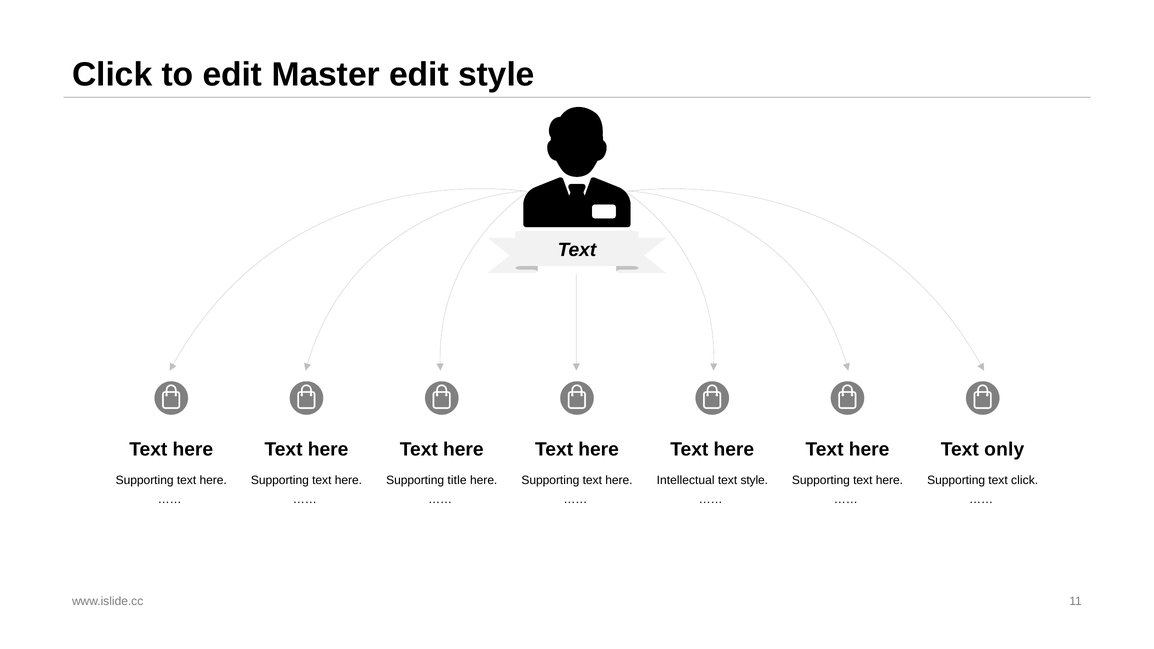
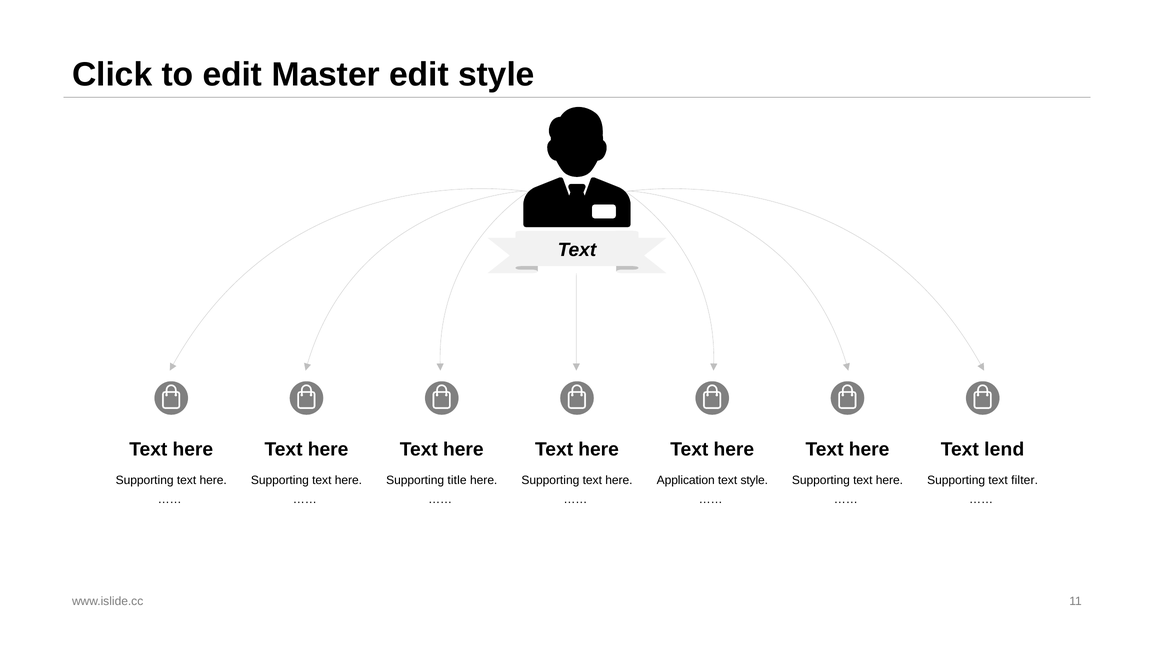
only: only -> lend
Intellectual: Intellectual -> Application
text click: click -> filter
